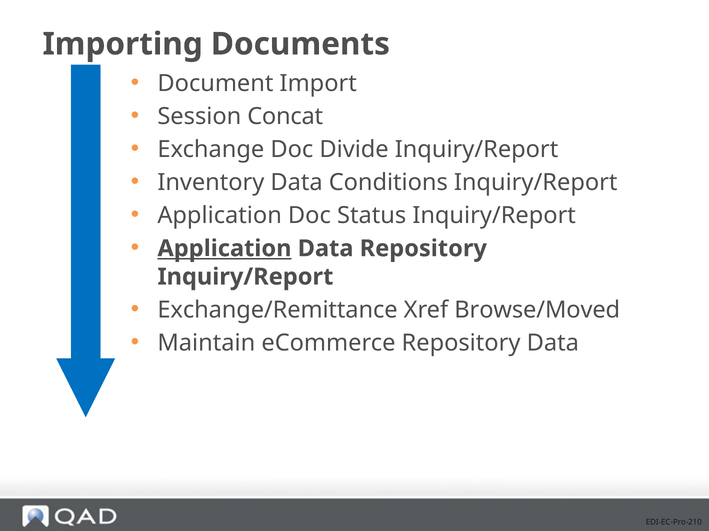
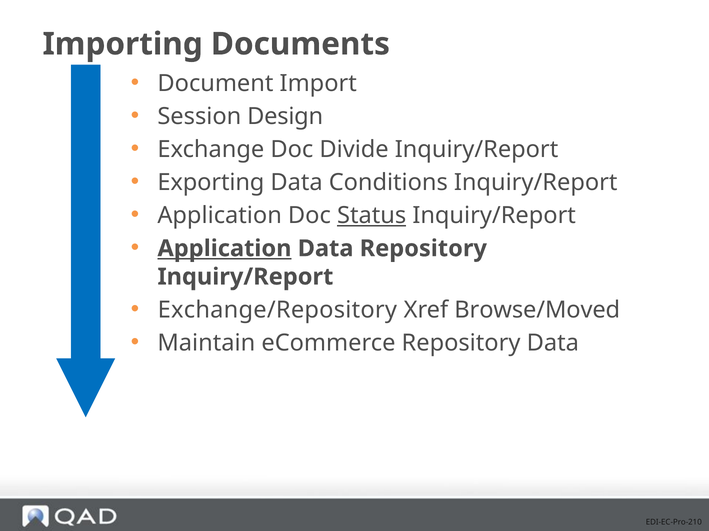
Concat: Concat -> Design
Inventory: Inventory -> Exporting
Status underline: none -> present
Exchange/Remittance: Exchange/Remittance -> Exchange/Repository
